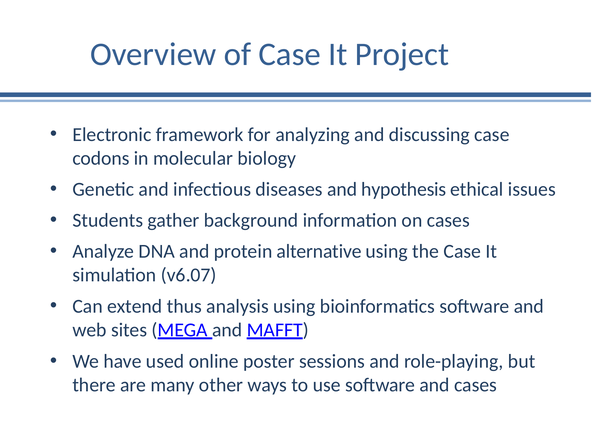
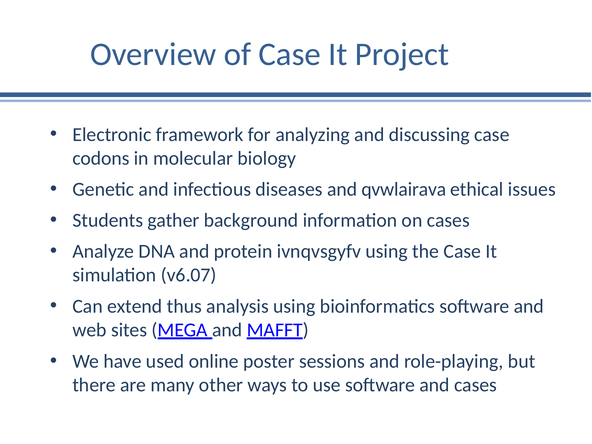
hypothesis: hypothesis -> qvwlairava
alternative: alternative -> ivnqvsgyfv
